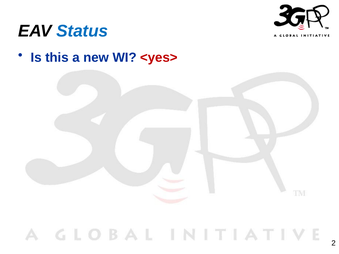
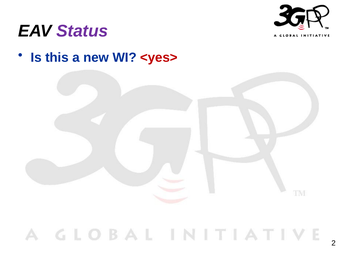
Status colour: blue -> purple
